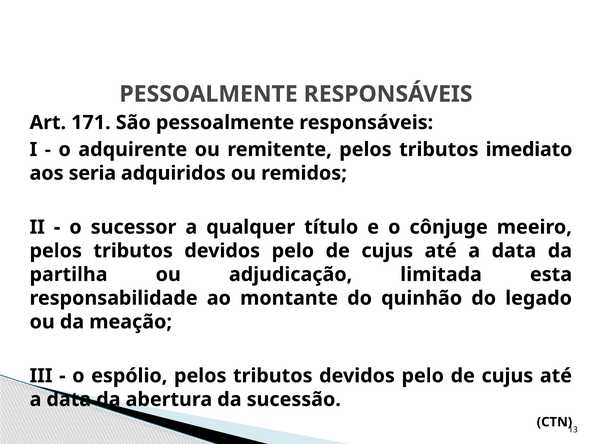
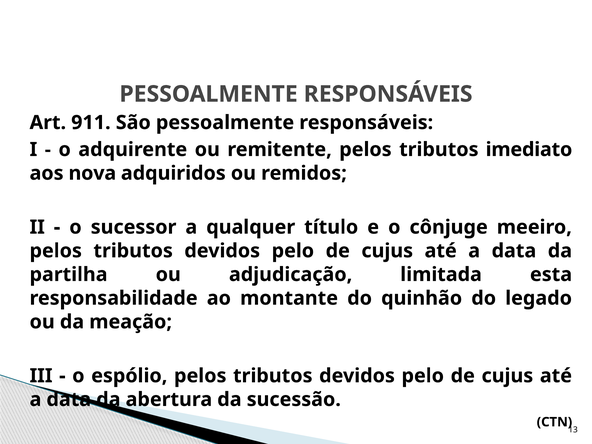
171: 171 -> 911
seria: seria -> nova
